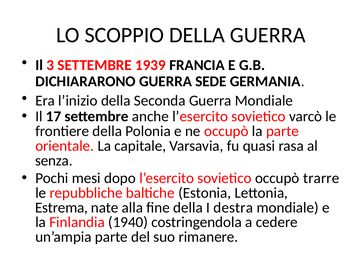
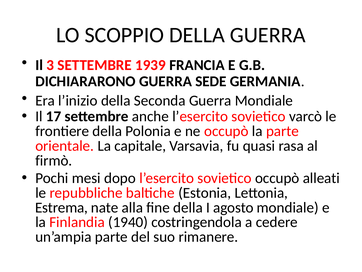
senza: senza -> firmò
trarre: trarre -> alleati
destra: destra -> agosto
